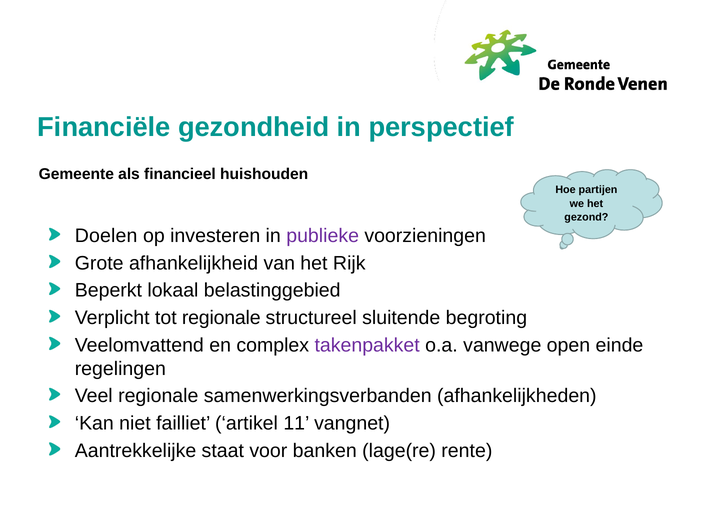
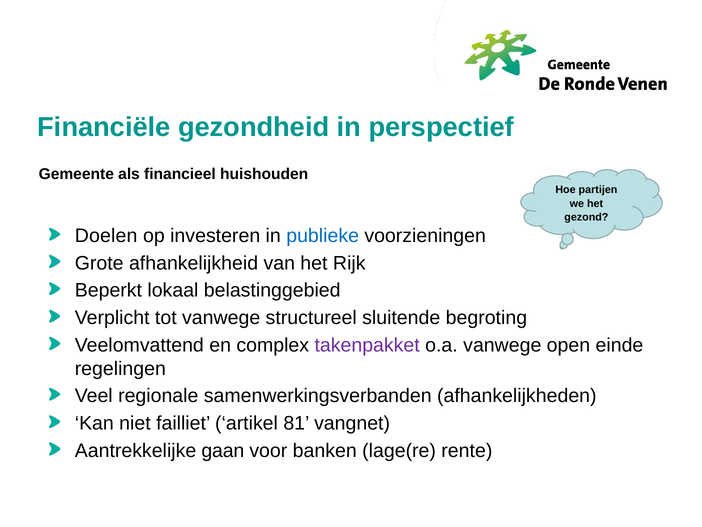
publieke colour: purple -> blue
tot regionale: regionale -> vanwege
11: 11 -> 81
staat: staat -> gaan
